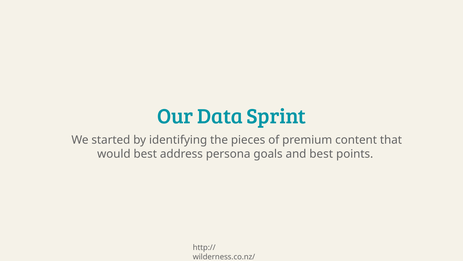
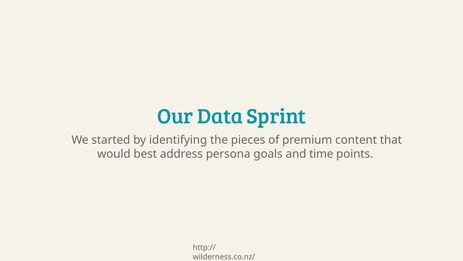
and best: best -> time
